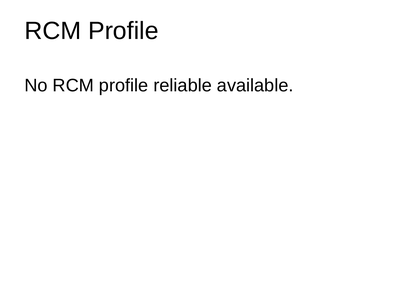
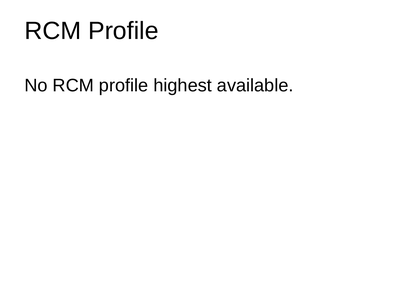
reliable: reliable -> highest
